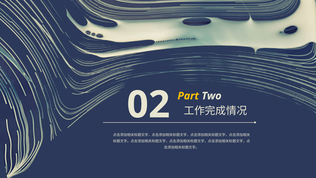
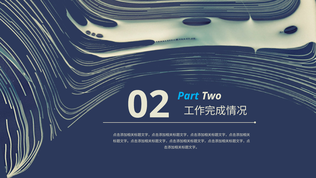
Part colour: yellow -> light blue
